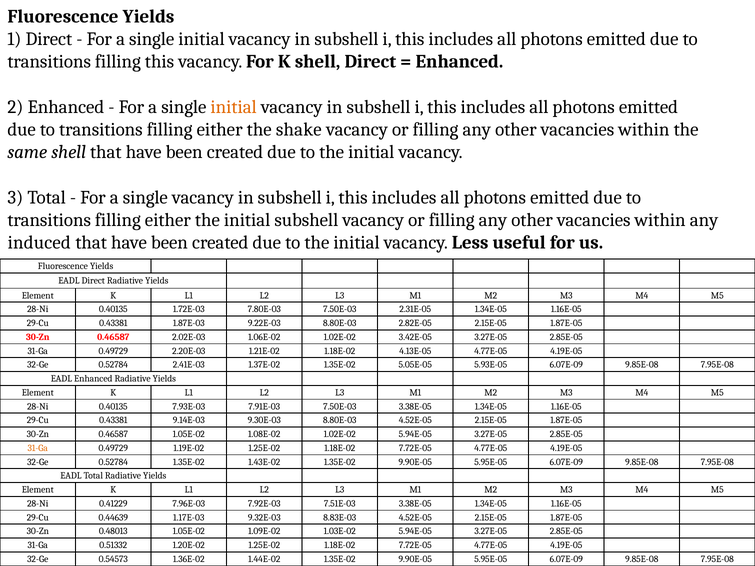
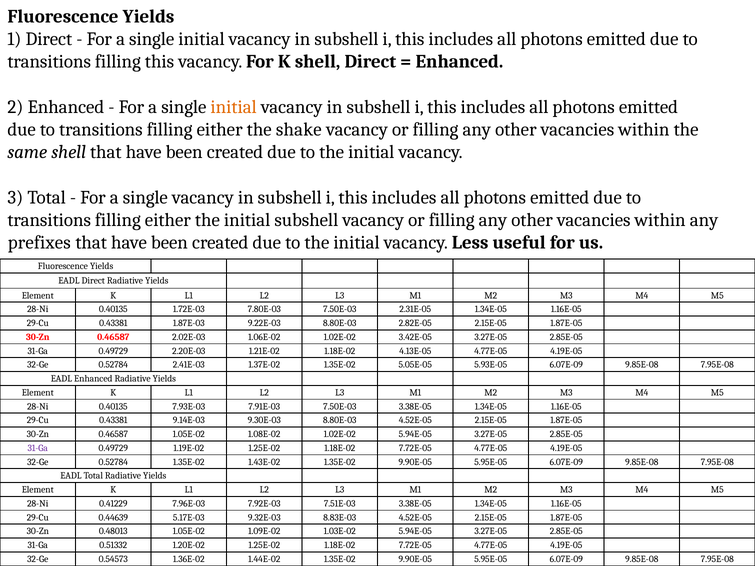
induced: induced -> prefixes
31-Ga at (38, 448) colour: orange -> purple
1.17E-03: 1.17E-03 -> 5.17E-03
